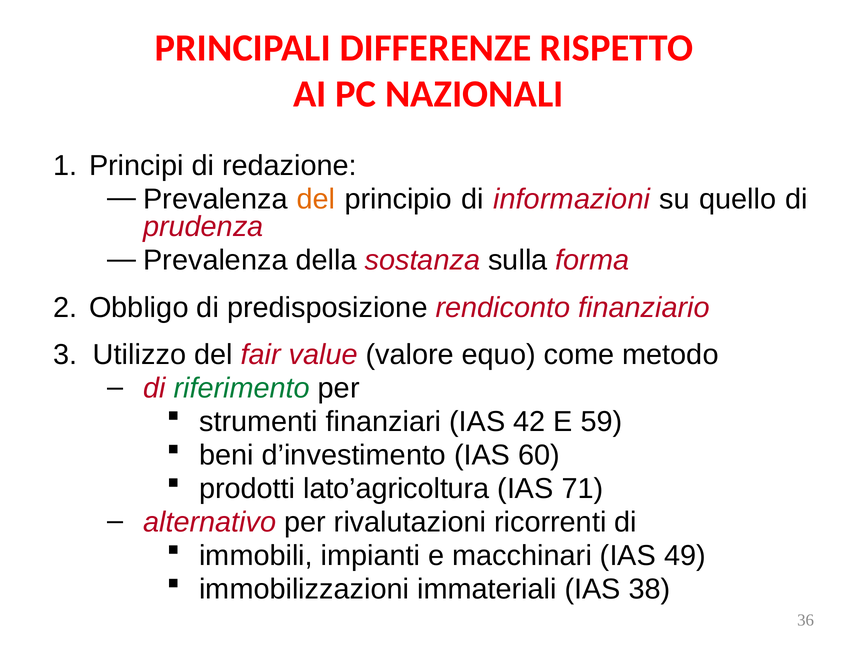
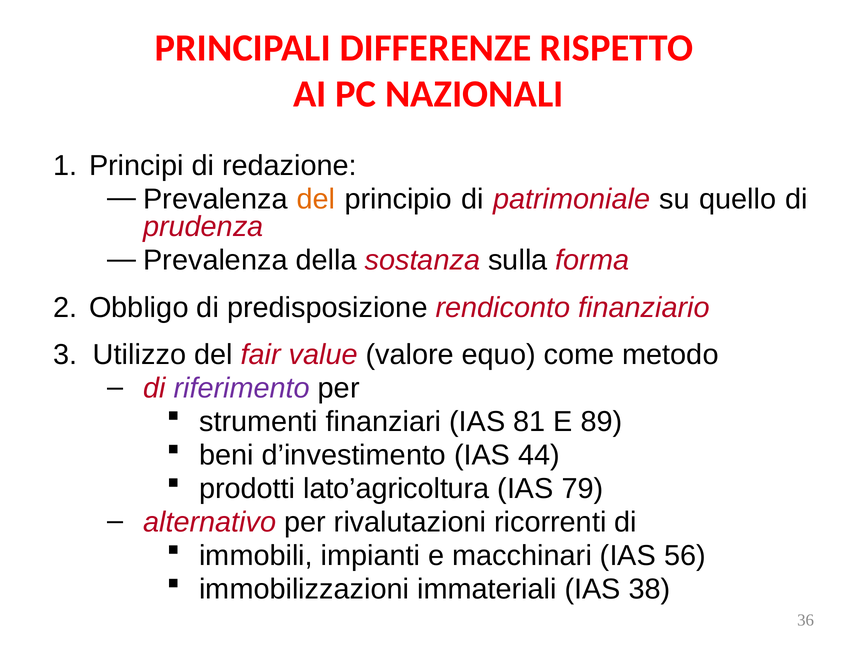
informazioni: informazioni -> patrimoniale
riferimento colour: green -> purple
42: 42 -> 81
59: 59 -> 89
60: 60 -> 44
71: 71 -> 79
49: 49 -> 56
